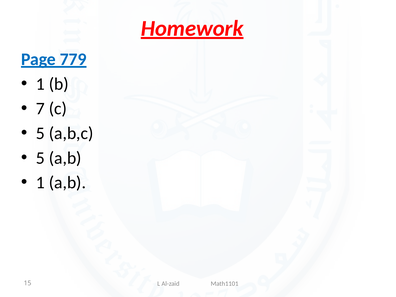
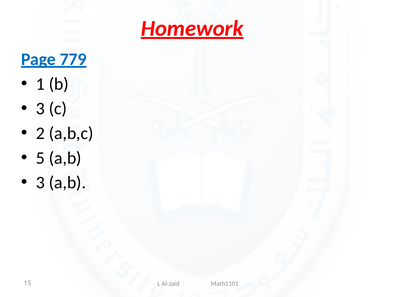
7 at (40, 109): 7 -> 3
5 at (40, 133): 5 -> 2
1 at (40, 183): 1 -> 3
